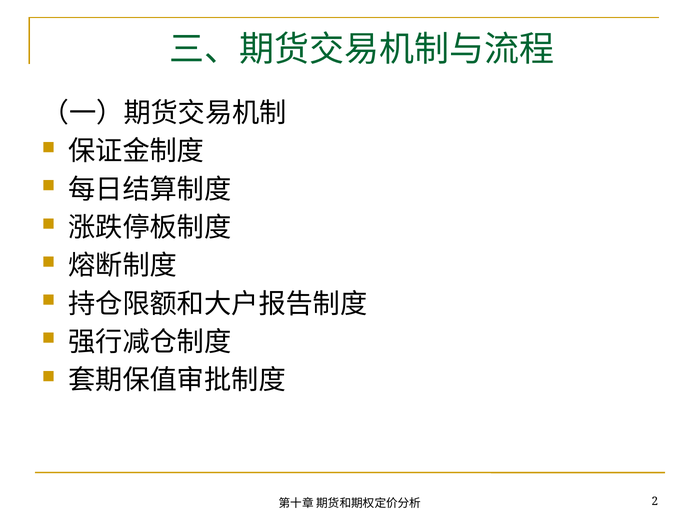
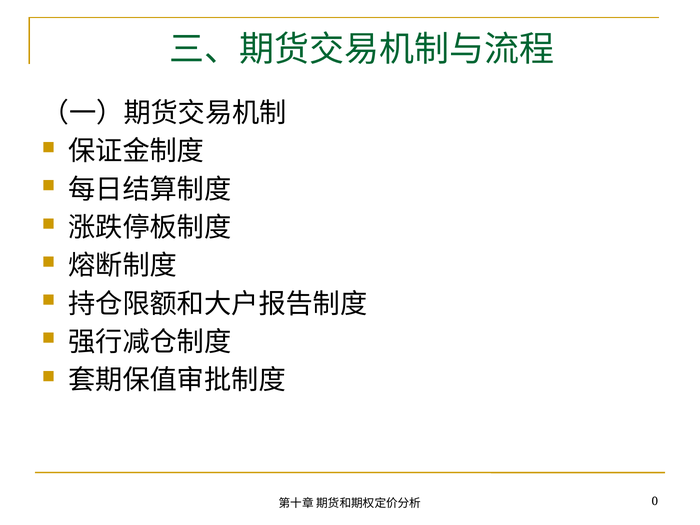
2: 2 -> 0
